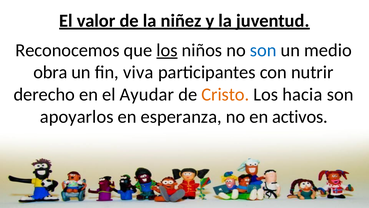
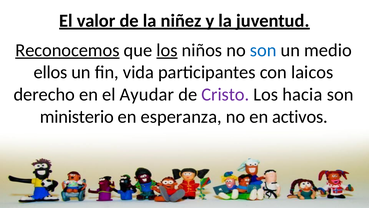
Reconocemos underline: none -> present
obra: obra -> ellos
viva: viva -> vida
nutrir: nutrir -> laicos
Cristo colour: orange -> purple
apoyarlos: apoyarlos -> ministerio
